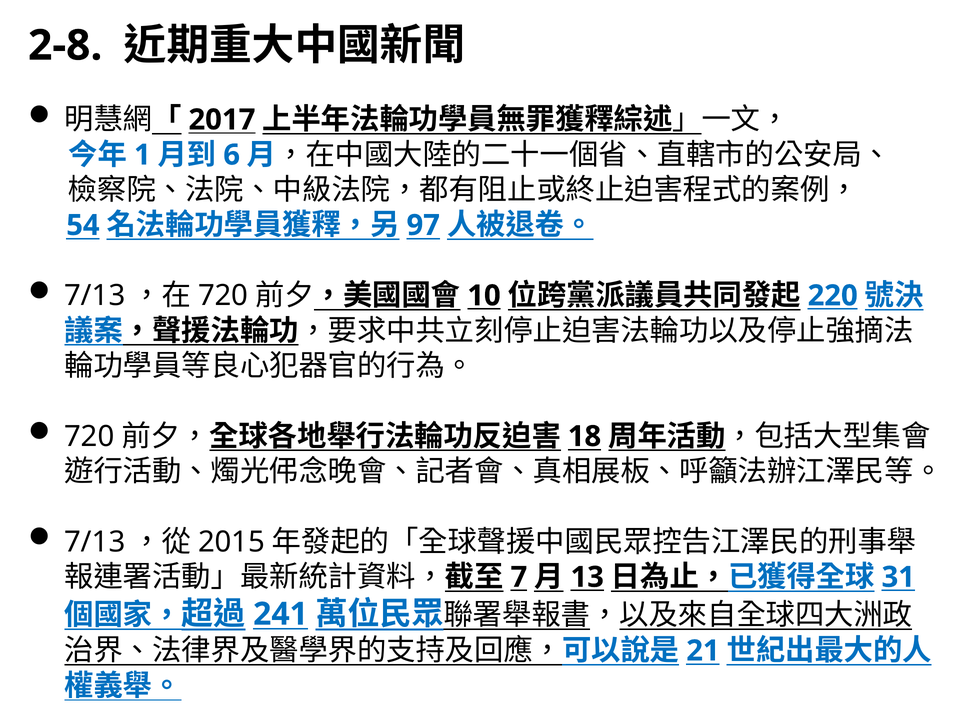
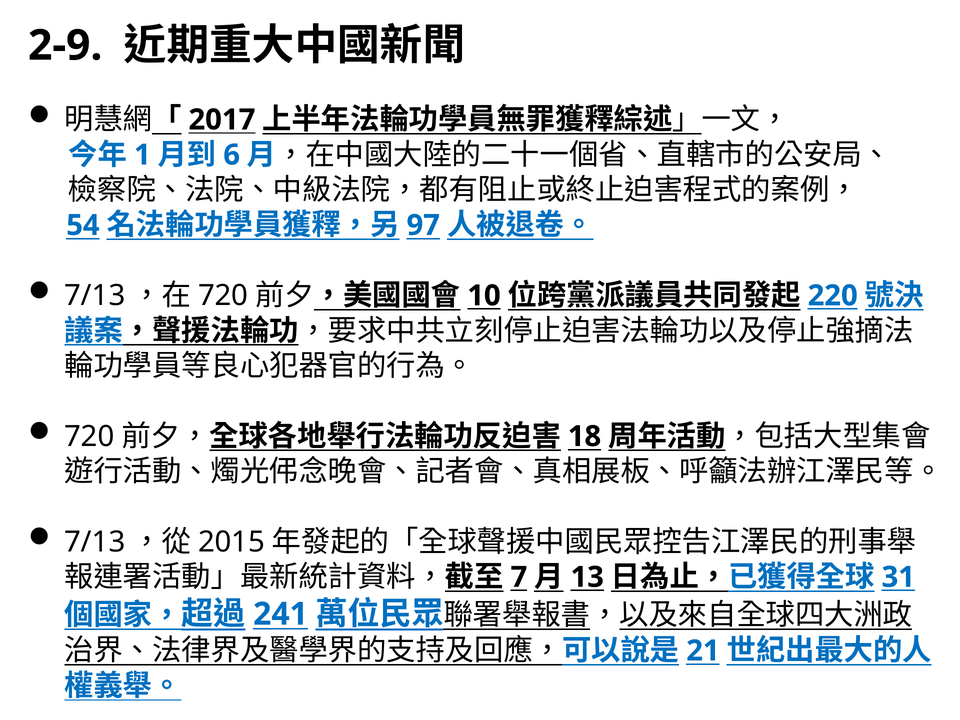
2-8: 2-8 -> 2-9
